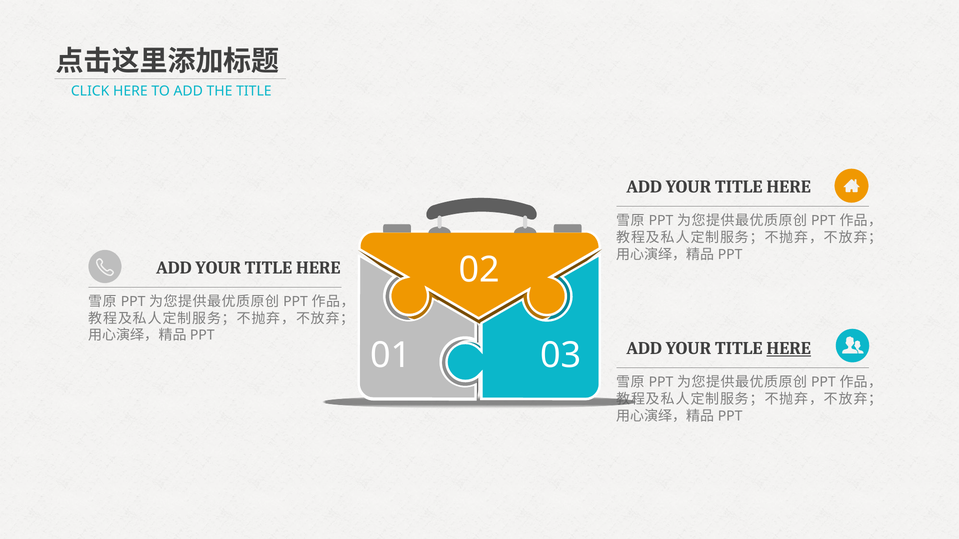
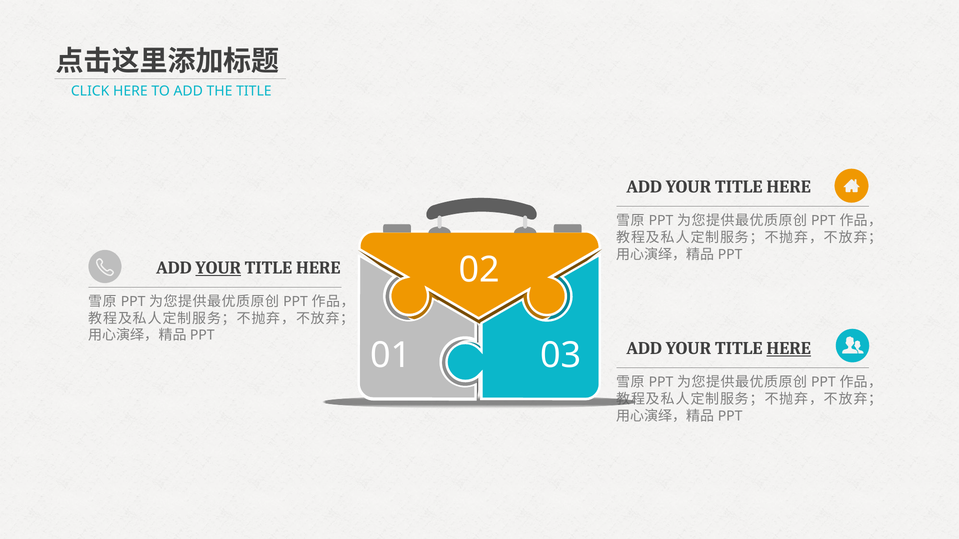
YOUR at (218, 268) underline: none -> present
